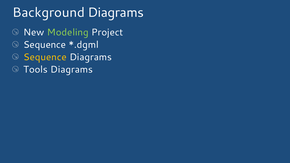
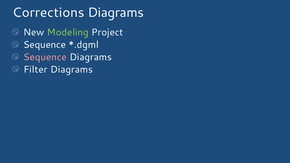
Background: Background -> Corrections
Sequence at (45, 57) colour: yellow -> pink
Tools: Tools -> Filter
